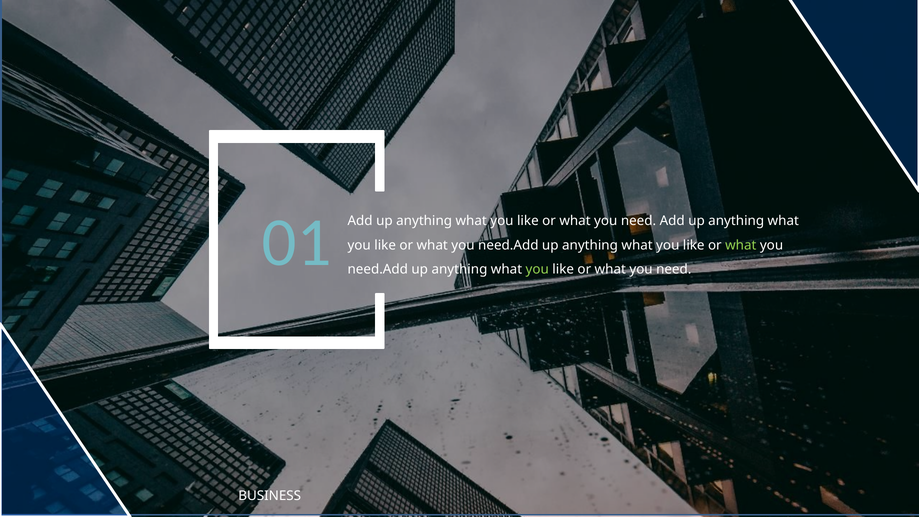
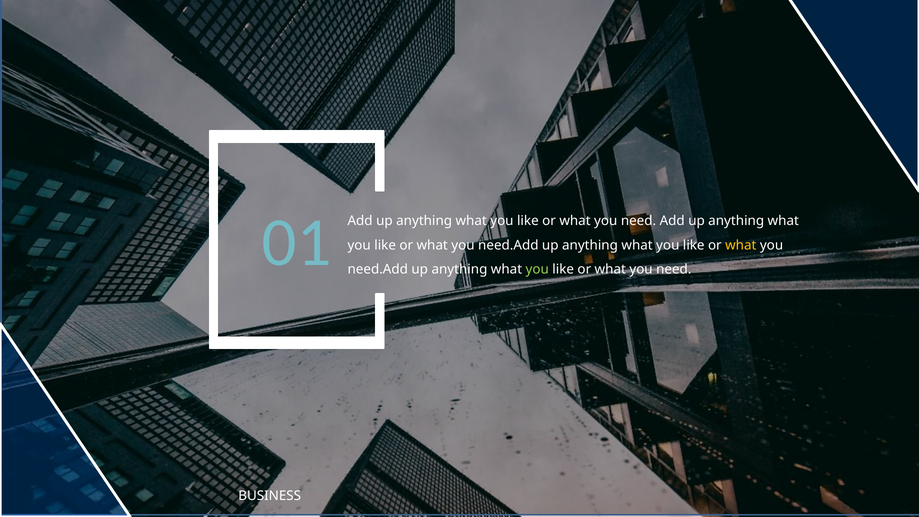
what at (741, 245) colour: light green -> yellow
